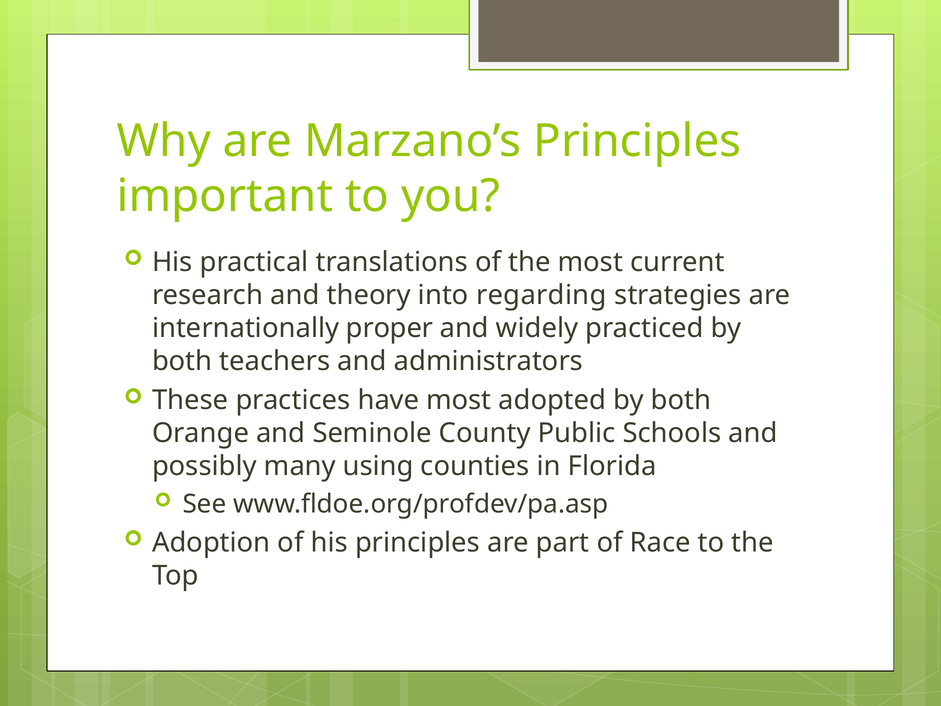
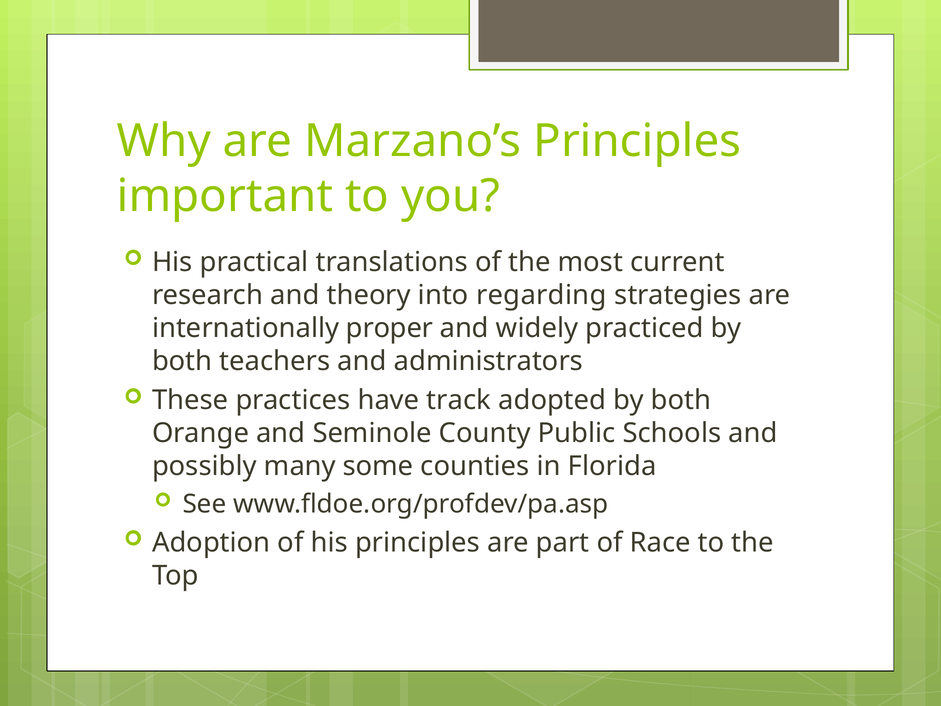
have most: most -> track
using: using -> some
